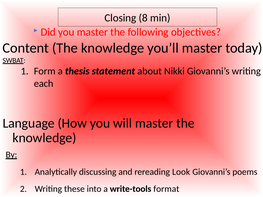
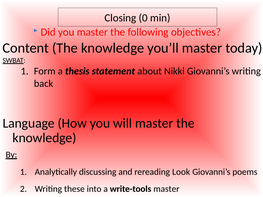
8: 8 -> 0
each: each -> back
write-tools format: format -> master
